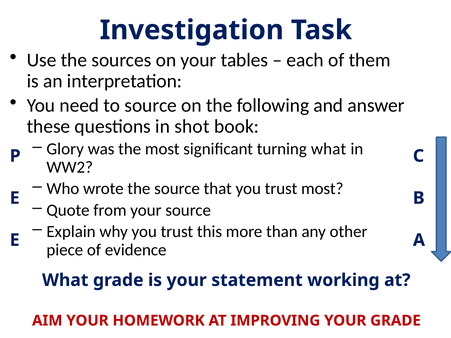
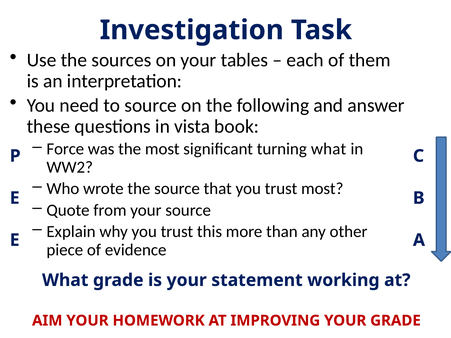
shot: shot -> vista
Glory: Glory -> Force
